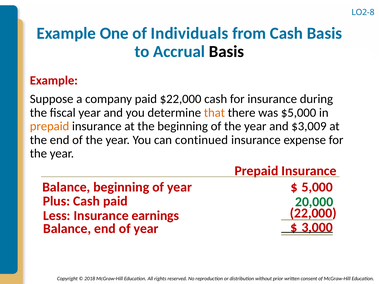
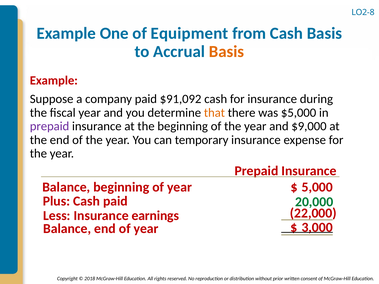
Individuals: Individuals -> Equipment
Basis at (226, 52) colour: black -> orange
$22,000: $22,000 -> $91,092
prepaid at (50, 126) colour: orange -> purple
$3,009: $3,009 -> $9,000
continued: continued -> temporary
